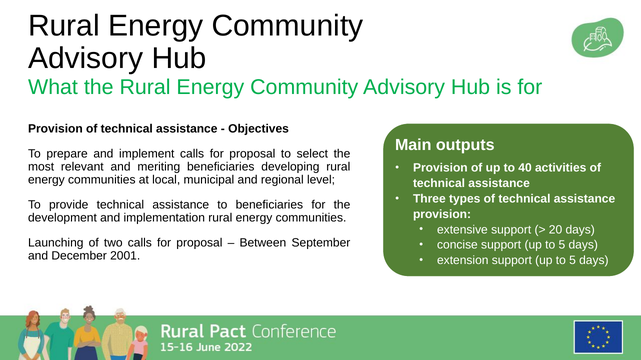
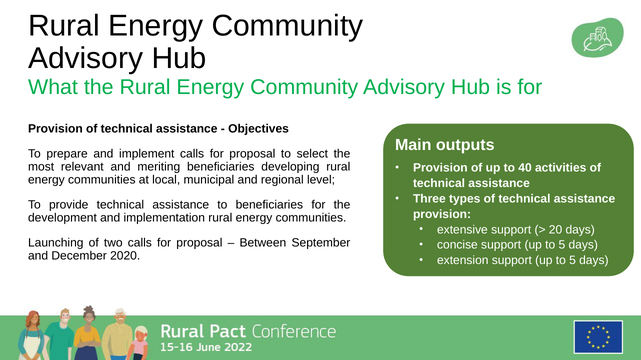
2001: 2001 -> 2020
